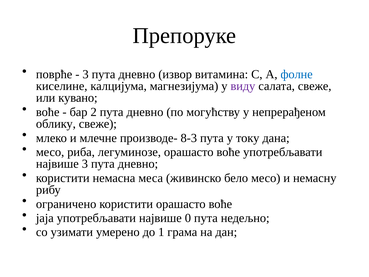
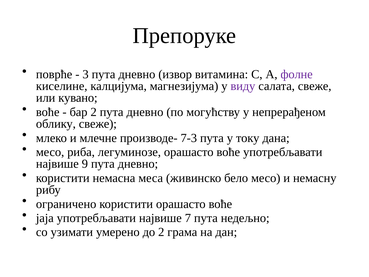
фолне colour: blue -> purple
8-3: 8-3 -> 7-3
највише 3: 3 -> 9
0: 0 -> 7
до 1: 1 -> 2
